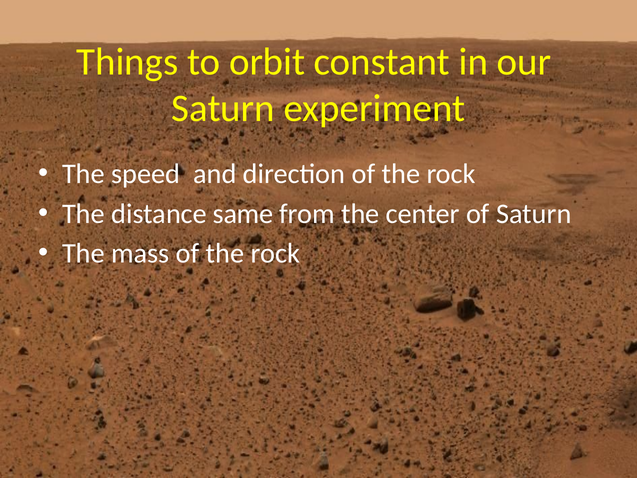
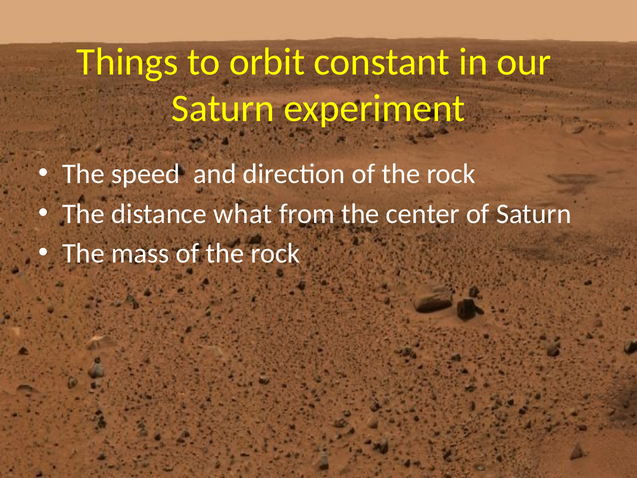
same: same -> what
